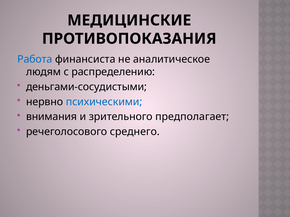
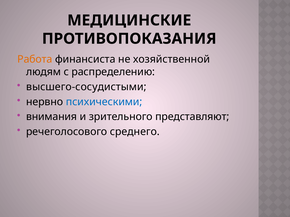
Работа colour: blue -> orange
аналитическое: аналитическое -> хозяйственной
деньгами-сосудистыми: деньгами-сосудистыми -> высшего-сосудистыми
предполагает: предполагает -> представляют
